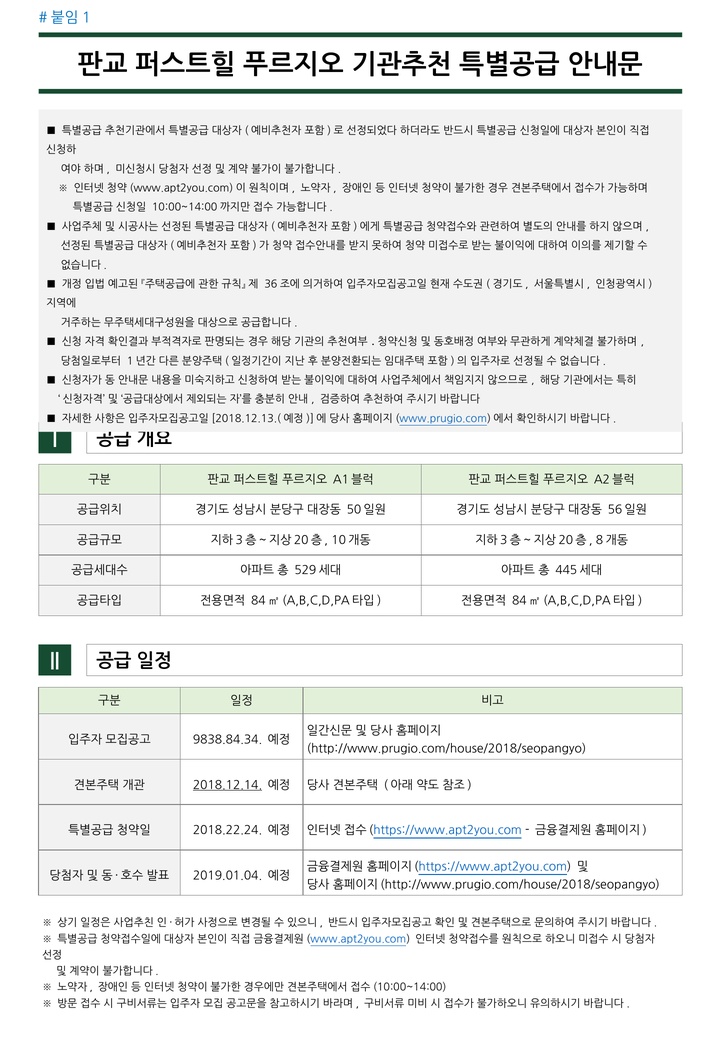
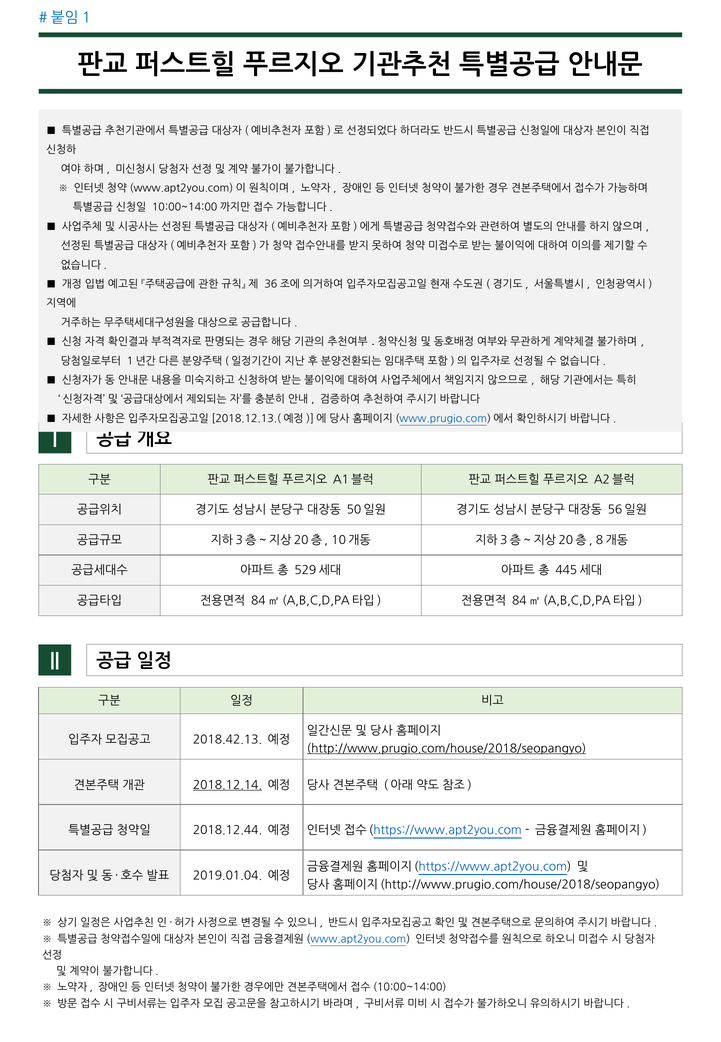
9838.84.34: 9838.84.34 -> 2018.42.13
http://www.prugio.com/house/2018/seopangyo underline: none -> present
2018.22.24: 2018.22.24 -> 2018.12.44
